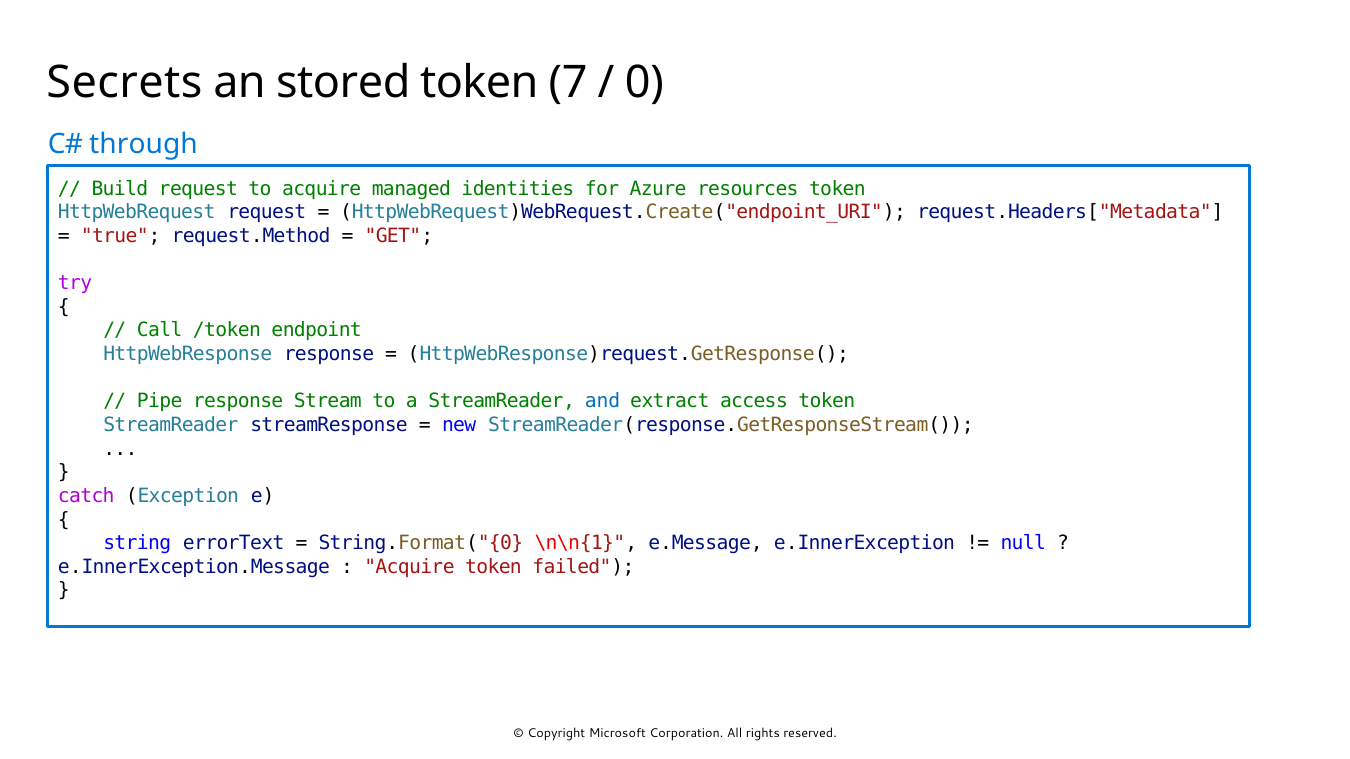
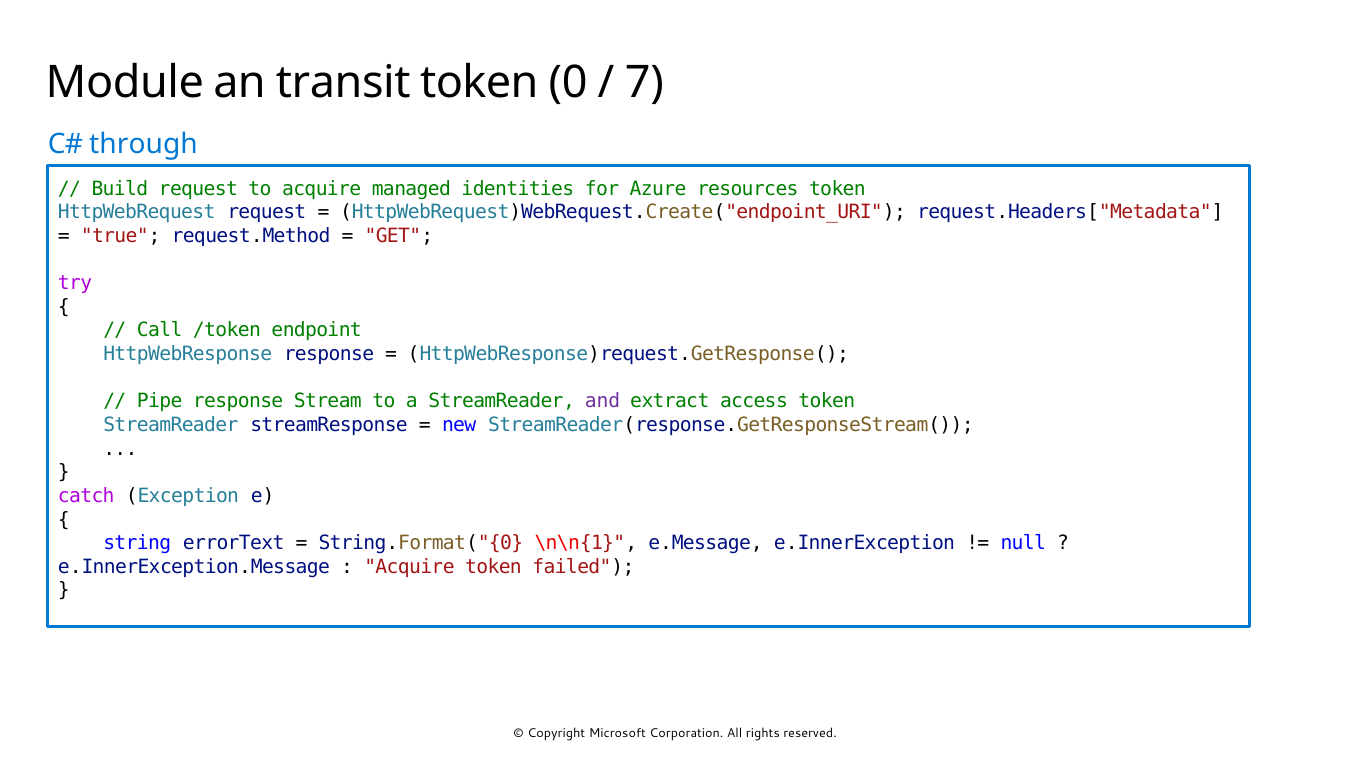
Secrets: Secrets -> Module
stored: stored -> transit
7: 7 -> 0
0: 0 -> 7
and colour: blue -> purple
